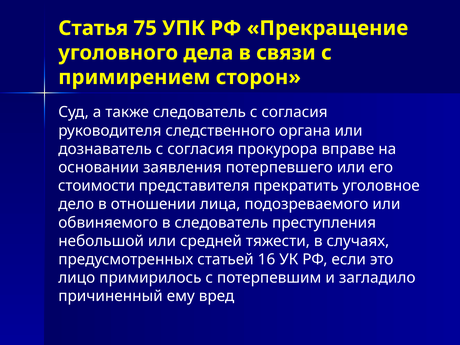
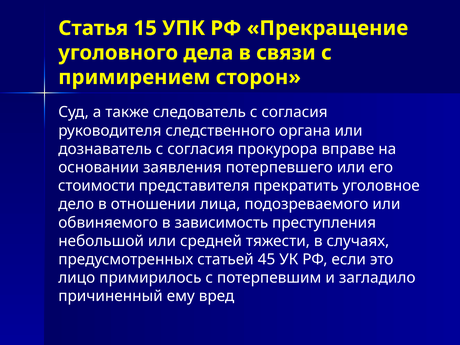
75: 75 -> 15
в следователь: следователь -> зависимость
16: 16 -> 45
